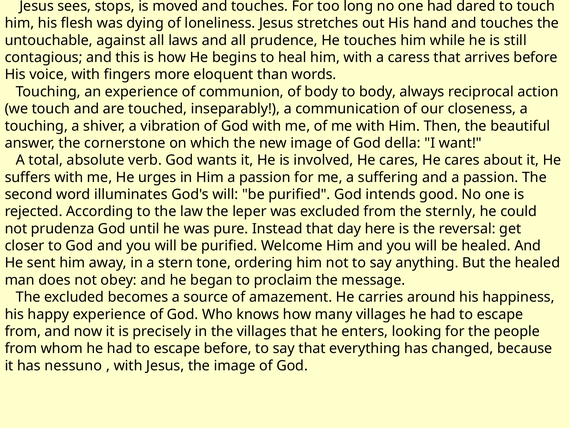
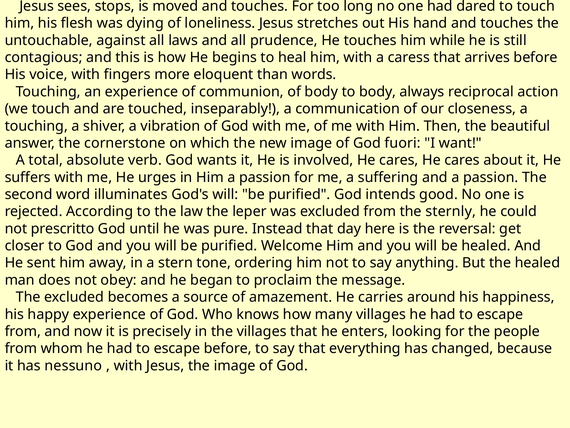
della: della -> fuori
prudenza: prudenza -> prescritto
